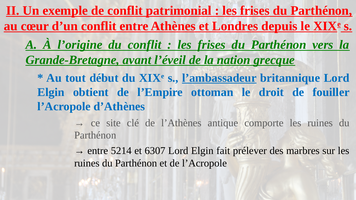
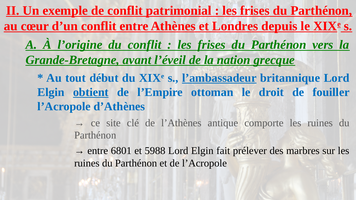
obtient underline: none -> present
5214: 5214 -> 6801
6307: 6307 -> 5988
